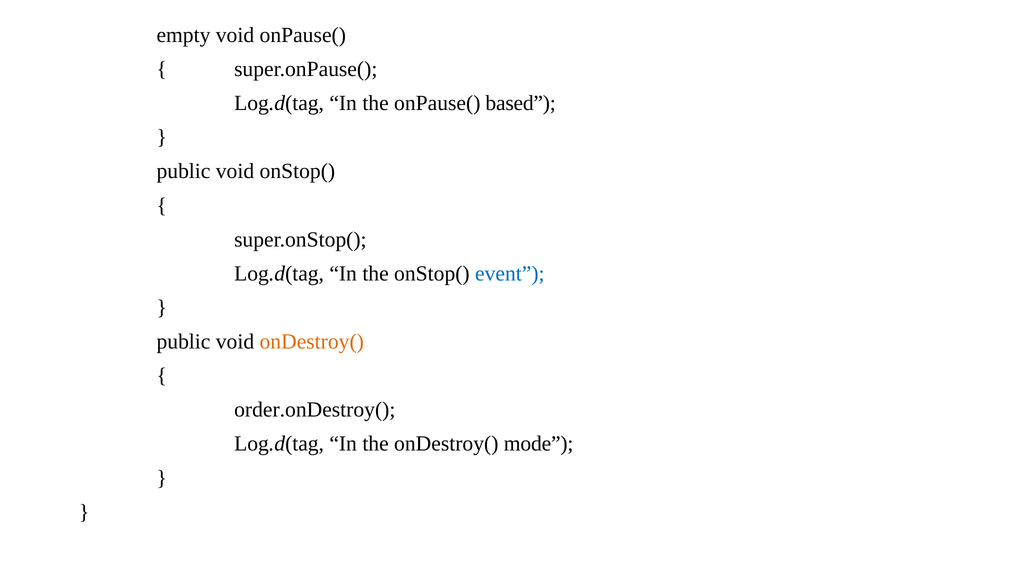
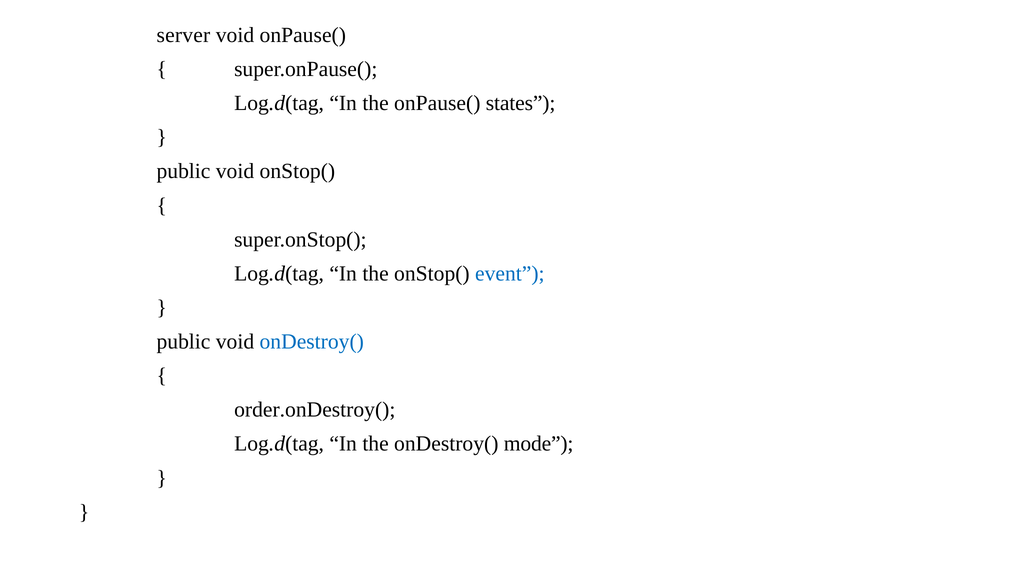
empty: empty -> server
based: based -> states
onDestroy( at (312, 342) colour: orange -> blue
